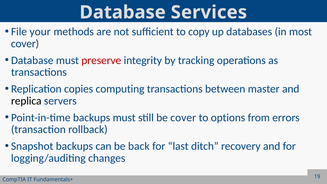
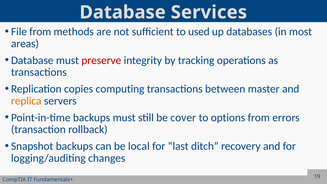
File your: your -> from
copy: copy -> used
cover at (25, 44): cover -> areas
replica colour: black -> orange
back: back -> local
